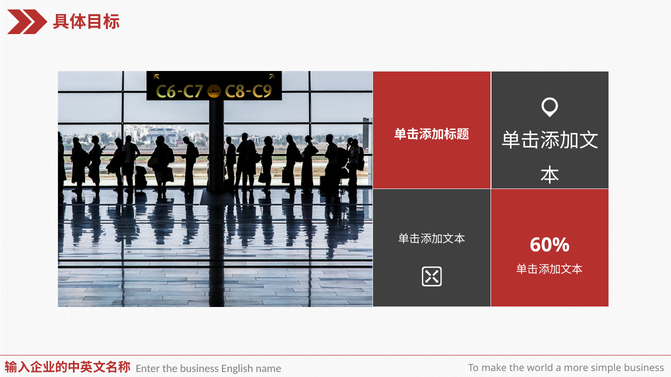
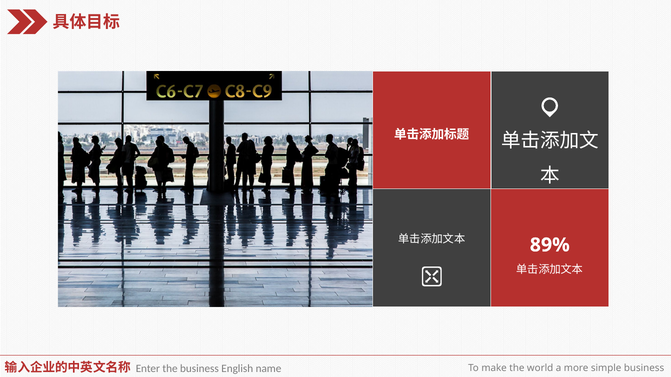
60%: 60% -> 89%
